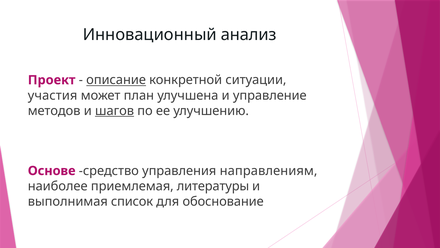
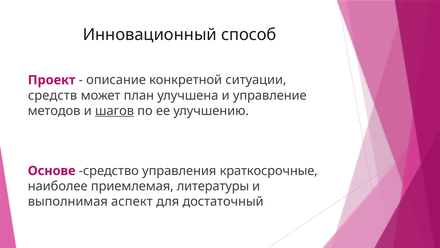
анализ: анализ -> способ
описание underline: present -> none
участия: участия -> средств
направлениям: направлениям -> краткосрочные
список: список -> аспект
обоснование: обоснование -> достаточный
